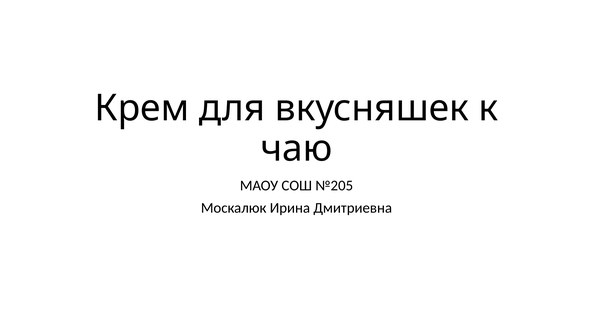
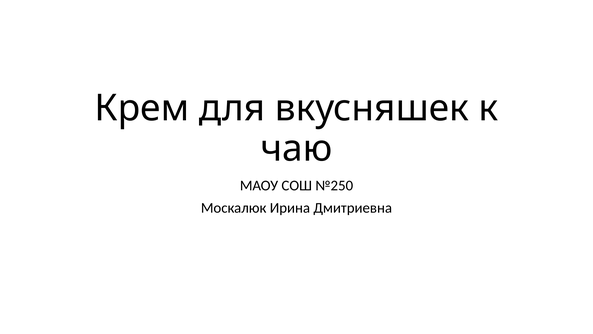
№205: №205 -> №250
